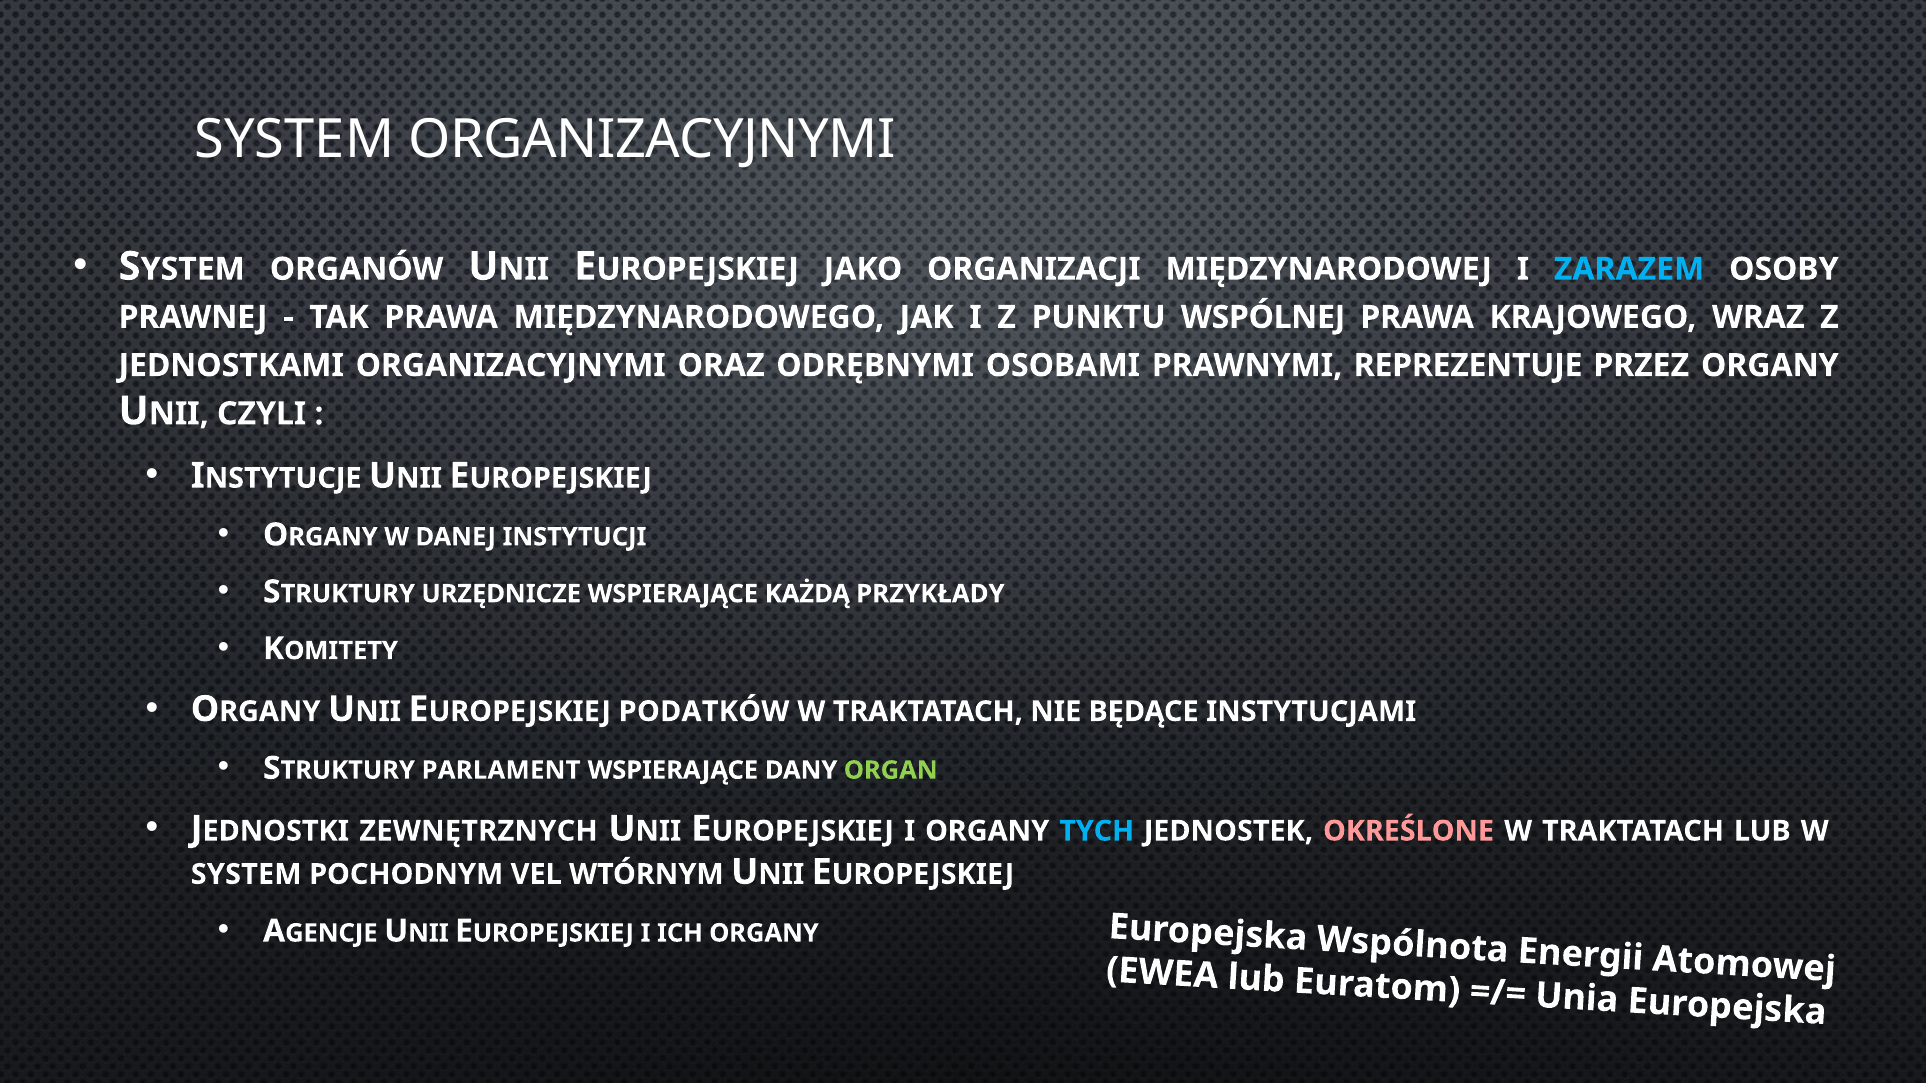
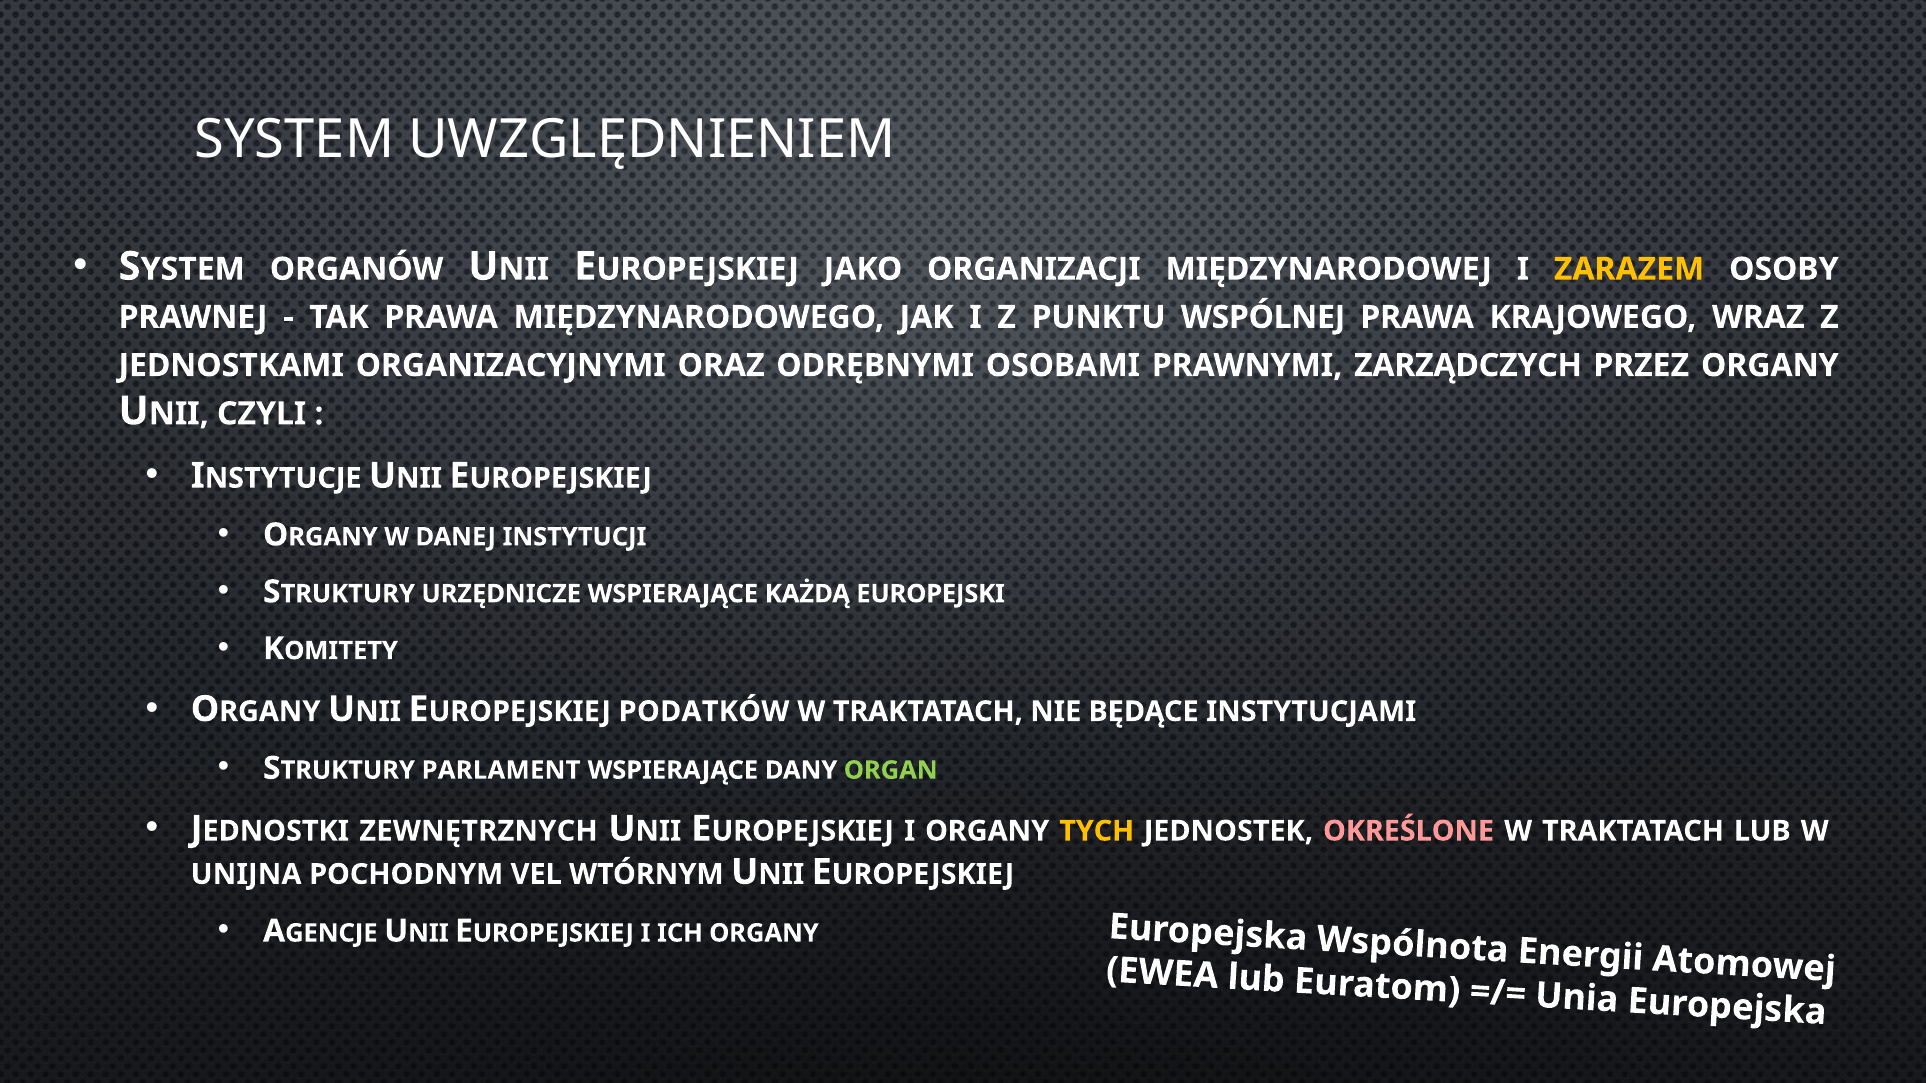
SYSTEM ORGANIZACYJNYMI: ORGANIZACYJNYMI -> UWZGLĘDNIENIEM
ZARAZEM colour: light blue -> yellow
REPREZENTUJE: REPREZENTUJE -> ZARZĄDCZYCH
PRZYKŁADY: PRZYKŁADY -> EUROPEJSKI
TYCH colour: light blue -> yellow
SYSTEM at (246, 875): SYSTEM -> UNIJNA
